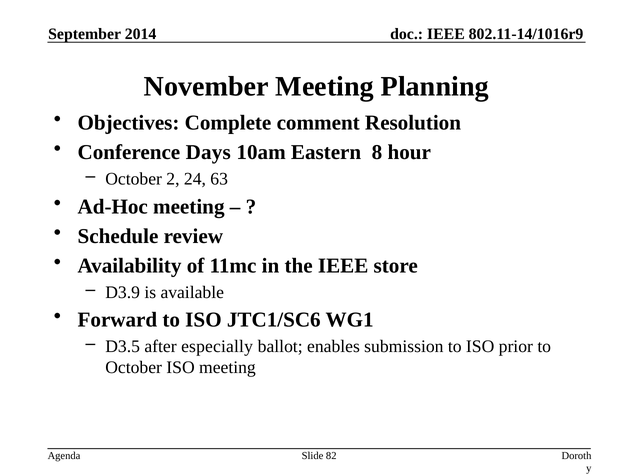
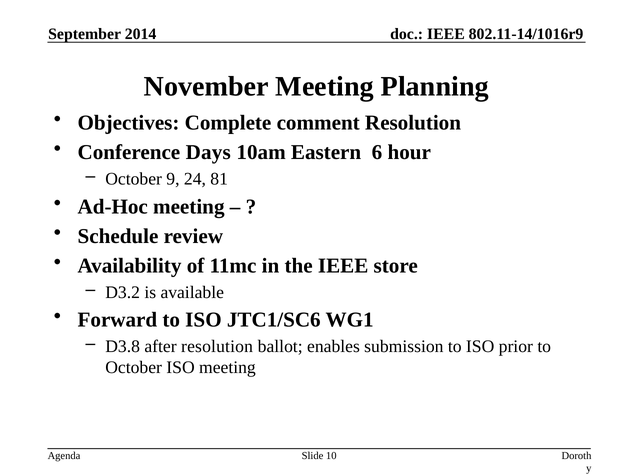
8: 8 -> 6
2: 2 -> 9
63: 63 -> 81
D3.9: D3.9 -> D3.2
D3.5: D3.5 -> D3.8
after especially: especially -> resolution
82: 82 -> 10
